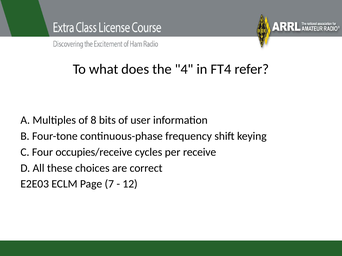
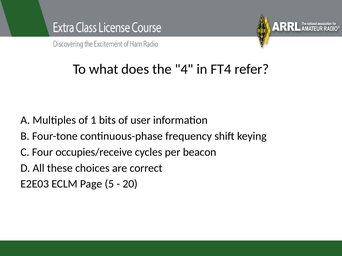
8: 8 -> 1
receive: receive -> beacon
7: 7 -> 5
12: 12 -> 20
